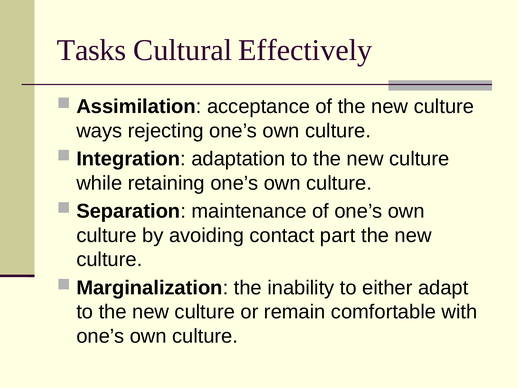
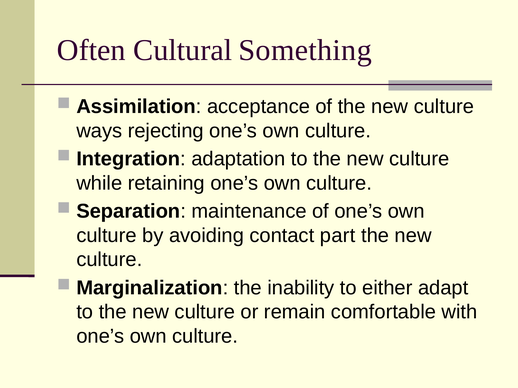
Tasks: Tasks -> Often
Effectively: Effectively -> Something
